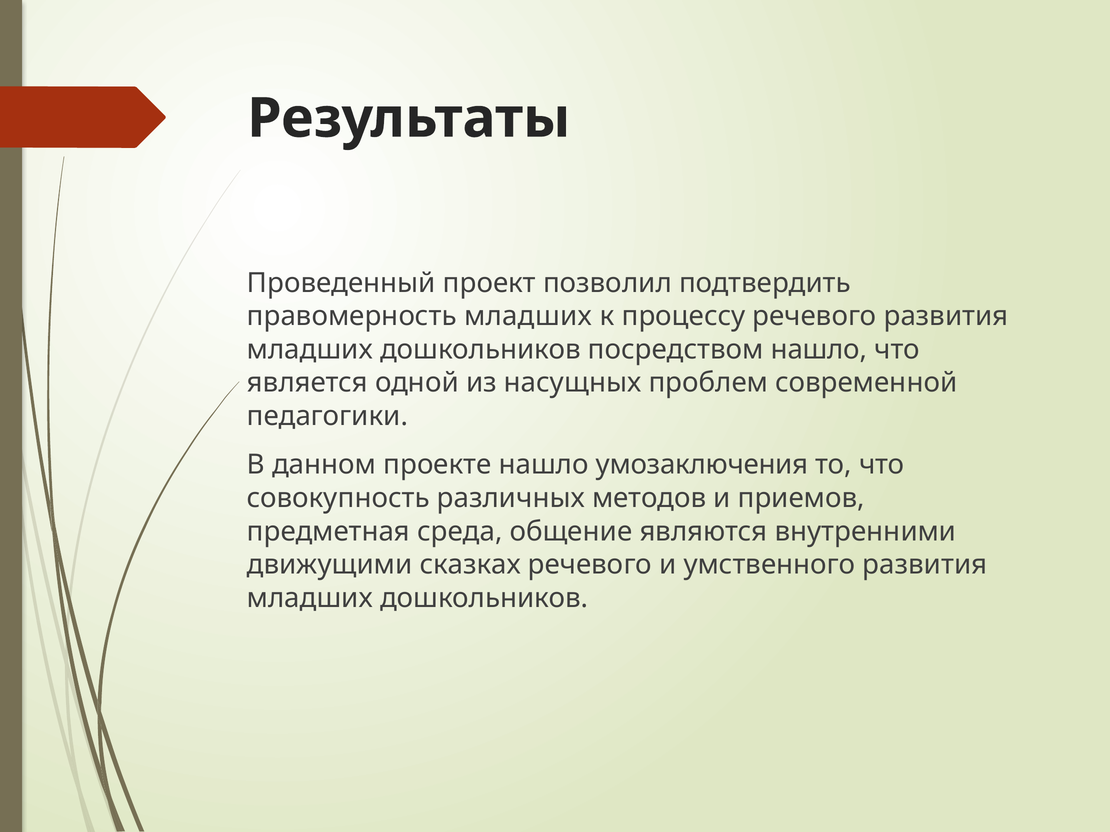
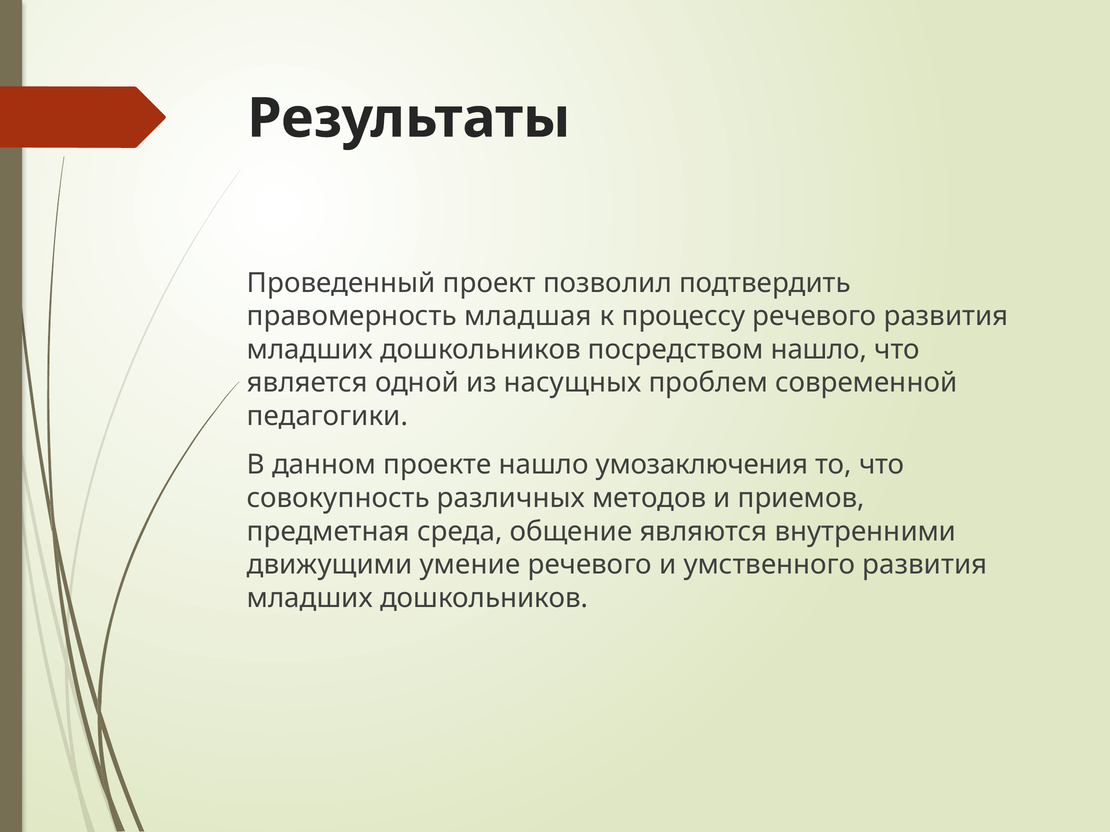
правомерность младших: младших -> младшая
сказках: сказках -> умение
